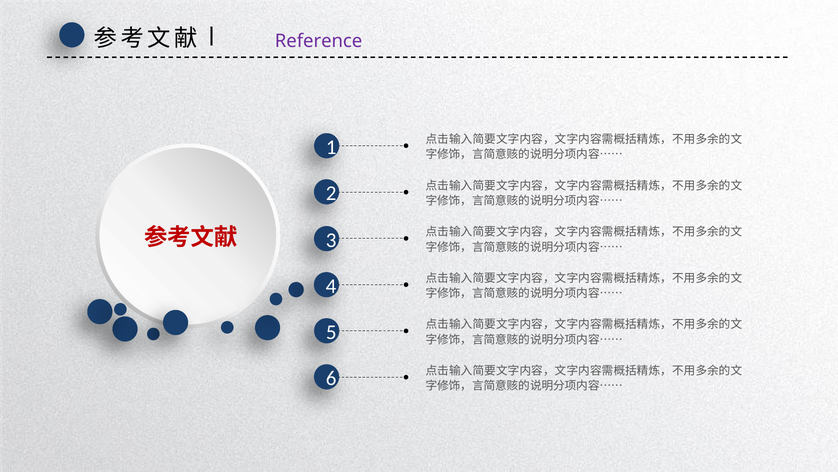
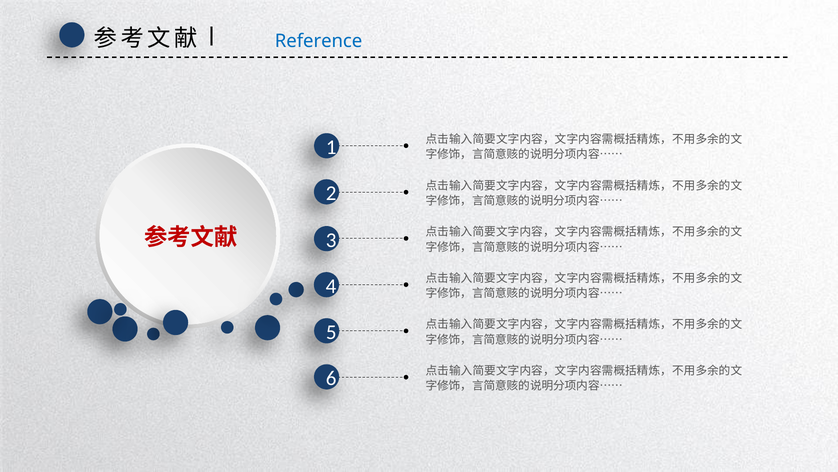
Reference colour: purple -> blue
